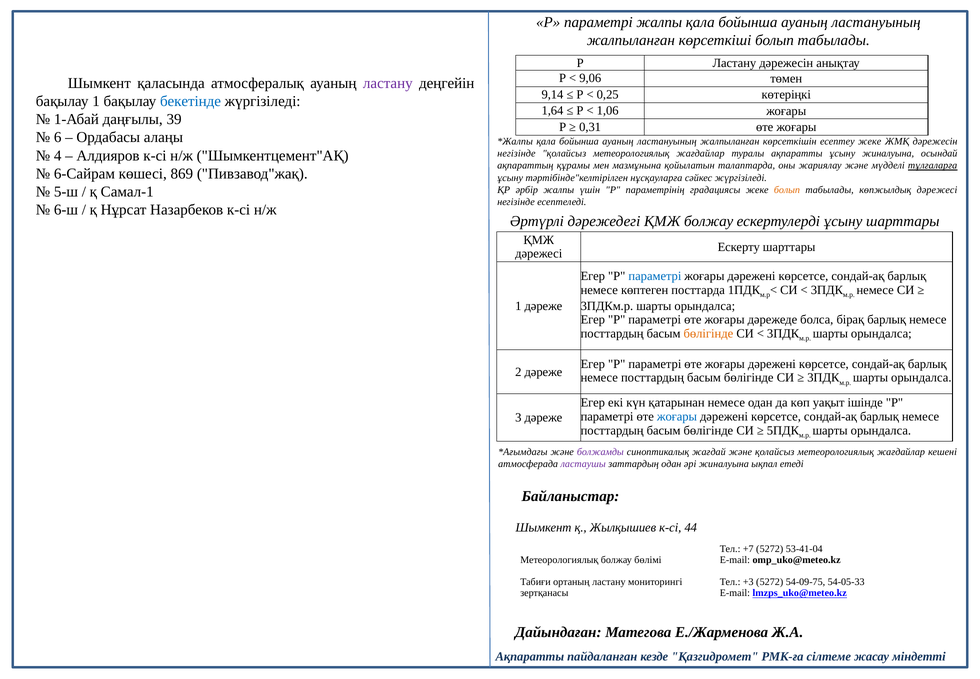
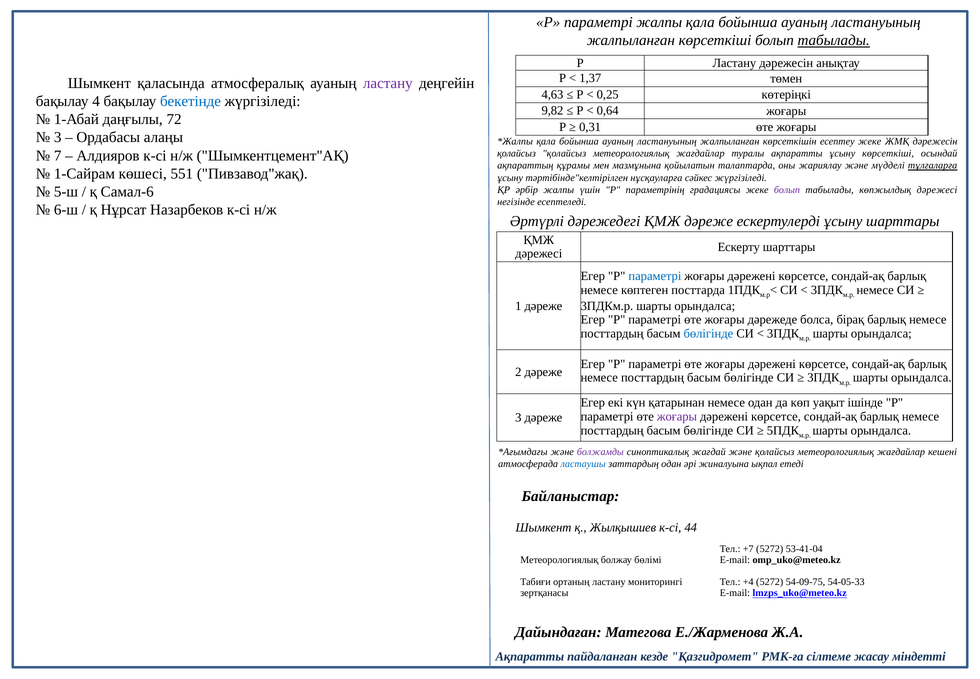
табылады at (834, 40) underline: none -> present
9,06: 9,06 -> 1,37
9,14: 9,14 -> 4,63
бақылау 1: 1 -> 4
1,64: 1,64 -> 9,82
1,06: 1,06 -> 0,64
39: 39 -> 72
6 at (58, 137): 6 -> 3
4: 4 -> 7
негізінде at (516, 153): негізінде -> қолайсыз
ұсыну жиналуына: жиналуына -> көрсеткіші
6-Сайрам: 6-Сайрам -> 1-Сайрам
869: 869 -> 551
Самал-1: Самал-1 -> Самал-6
болып at (787, 190) colour: orange -> purple
ҚМЖ болжау: болжау -> дәреже
бөлігінде at (708, 333) colour: orange -> blue
жоғары at (677, 416) colour: blue -> purple
ластаушы colour: purple -> blue
+3: +3 -> +4
